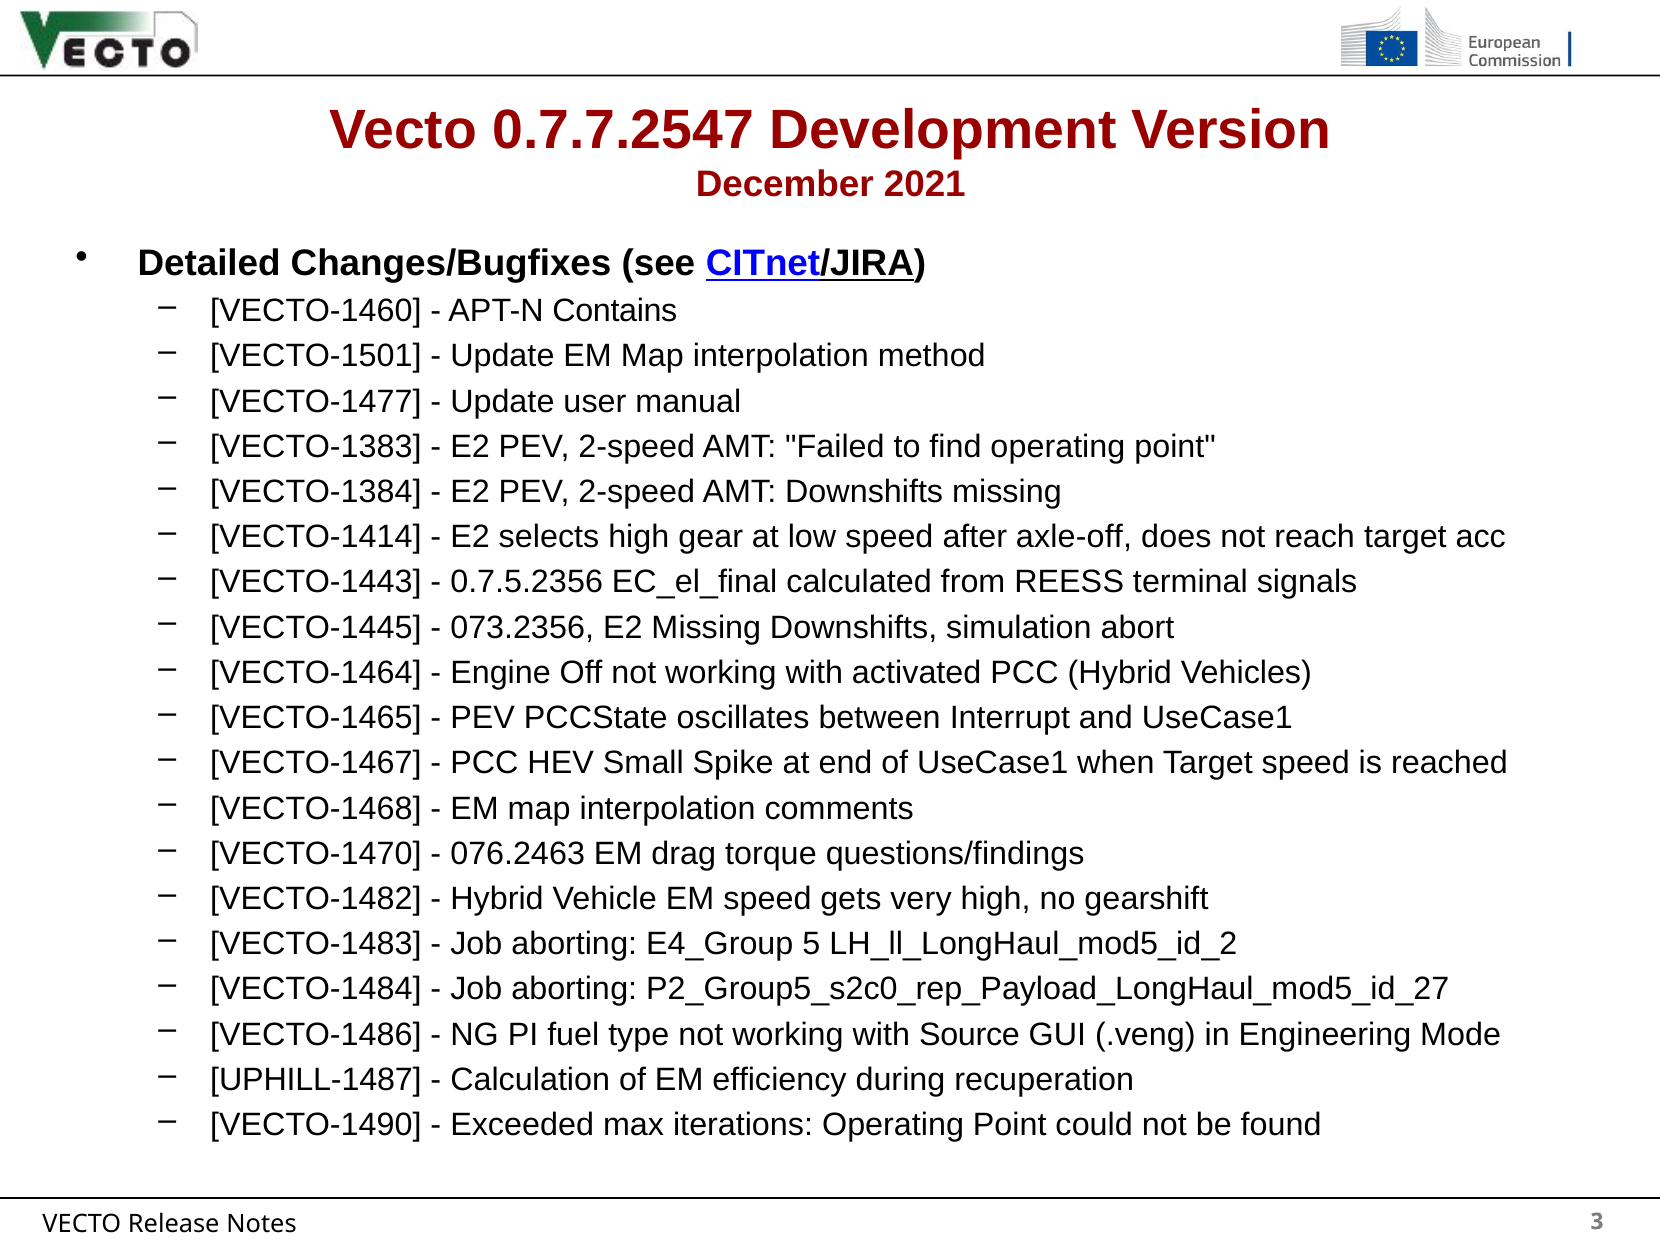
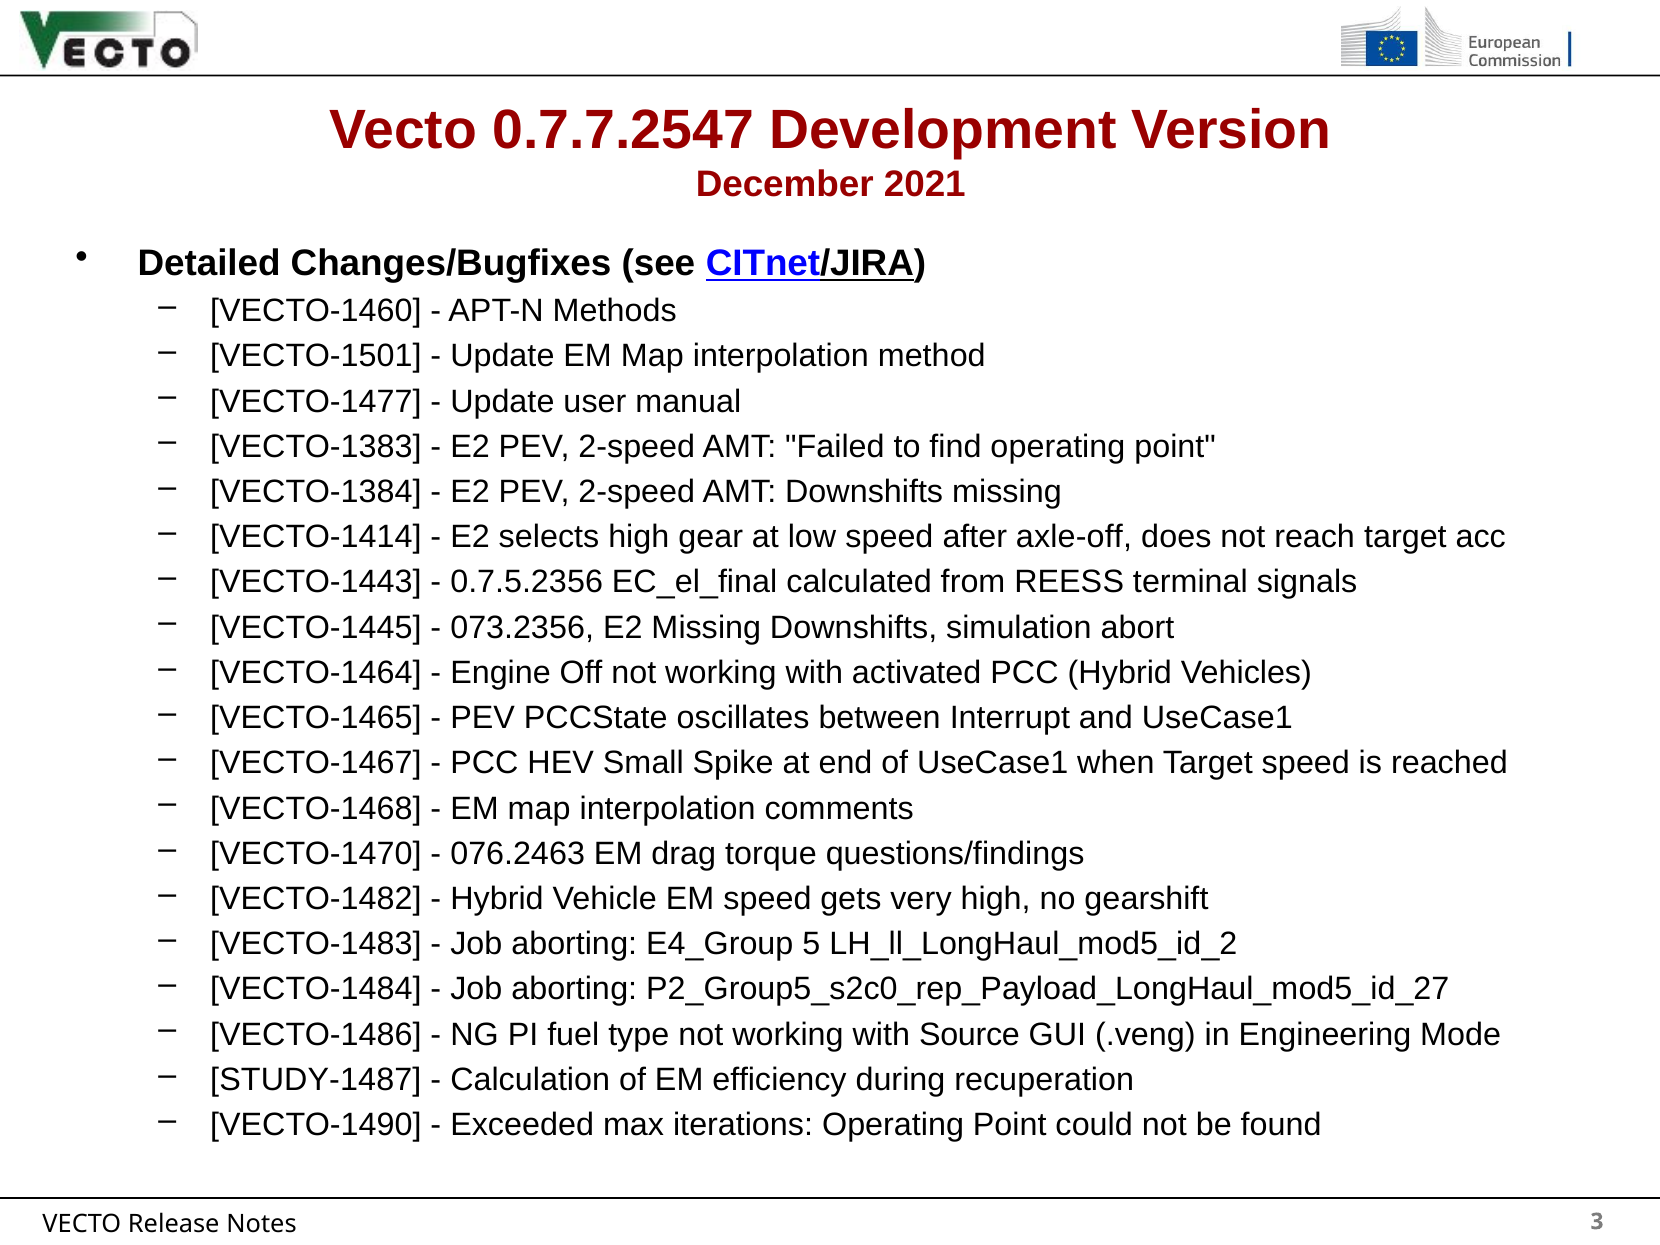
Contains: Contains -> Methods
UPHILL-1487: UPHILL-1487 -> STUDY-1487
